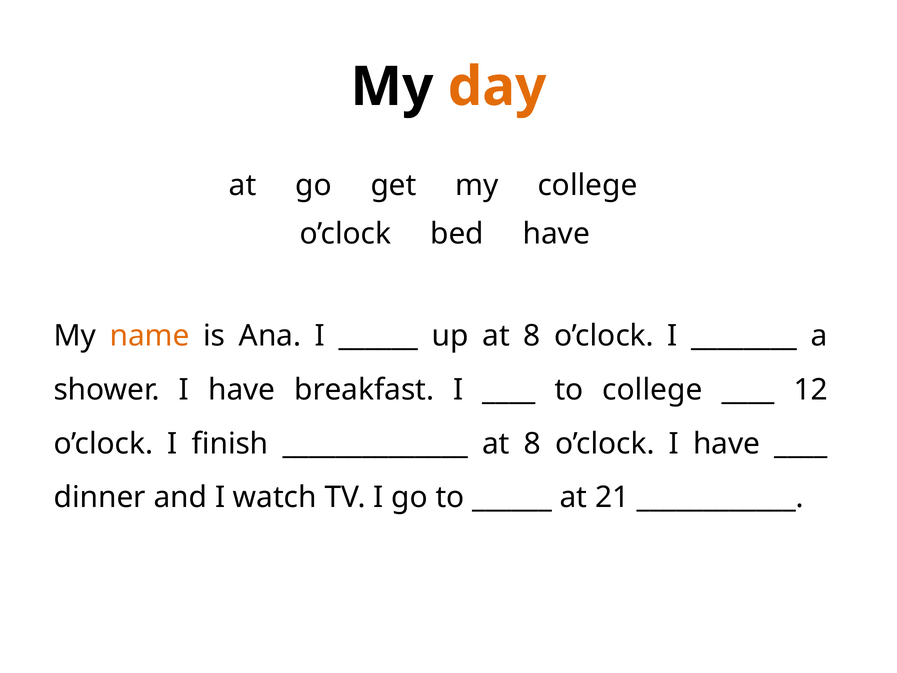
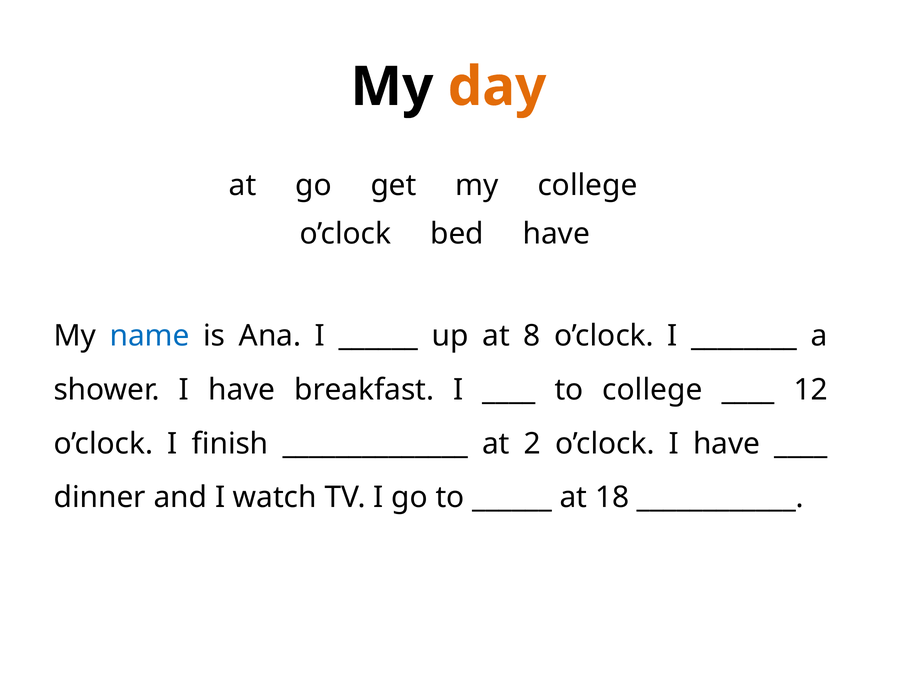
name colour: orange -> blue
8 at (532, 444): 8 -> 2
21: 21 -> 18
